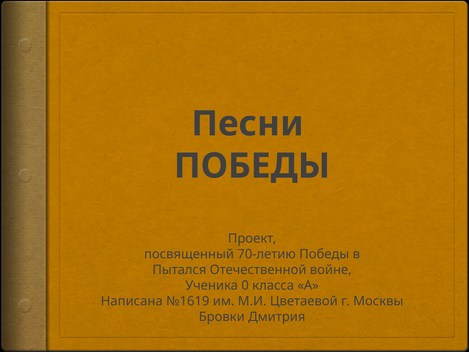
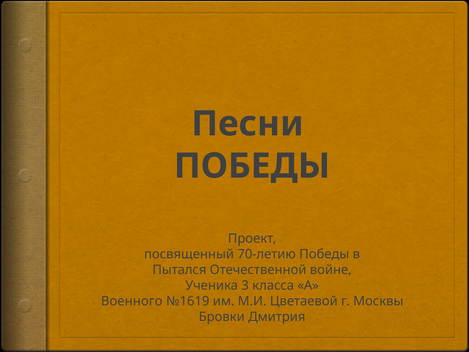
0: 0 -> 3
Написана: Написана -> Военного
